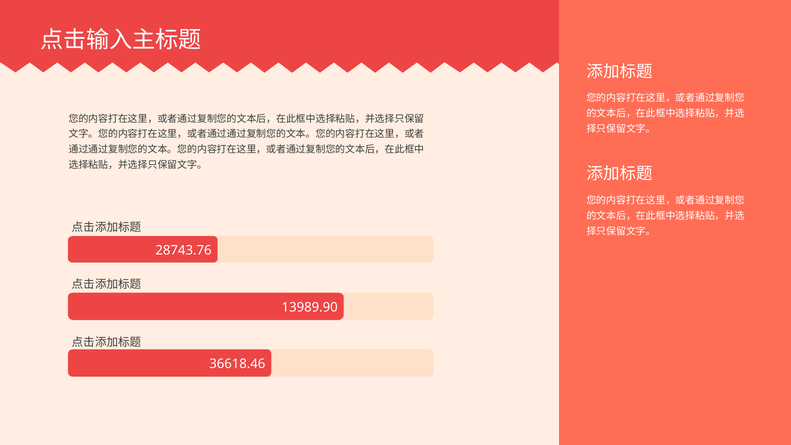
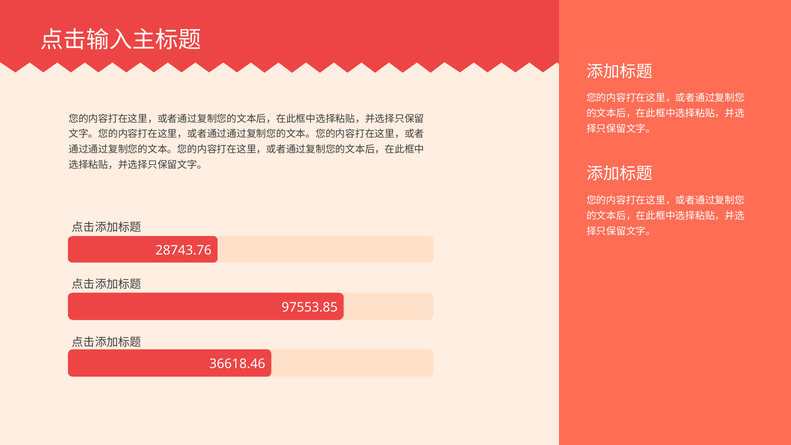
13989.90: 13989.90 -> 97553.85
